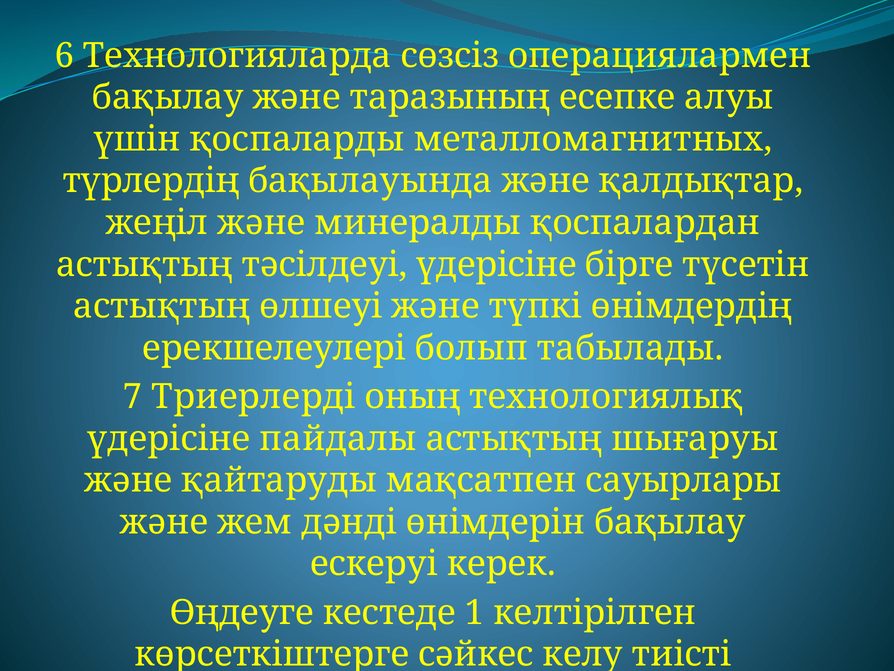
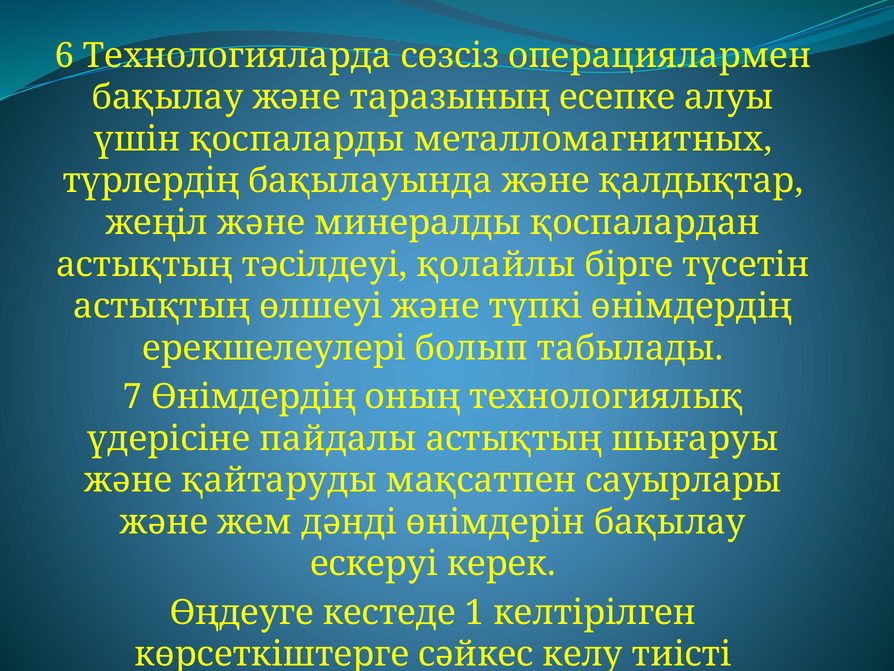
тәсiлдеуi үдерiсiне: үдерiсiне -> қолайлы
7 Триерлердi: Триерлердi -> Өнiмдердiң
